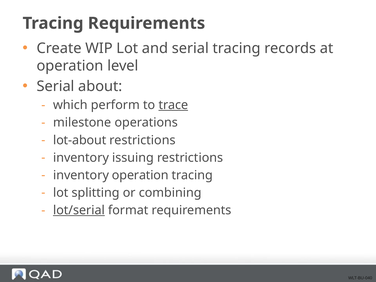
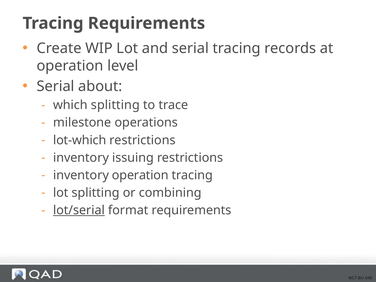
which perform: perform -> splitting
trace underline: present -> none
lot-about: lot-about -> lot-which
